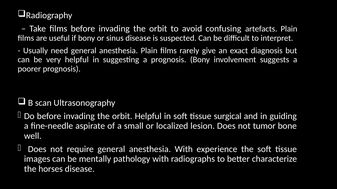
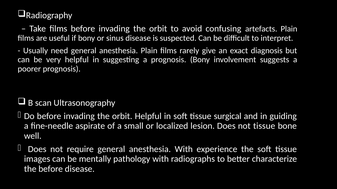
not tumor: tumor -> tissue
the horses: horses -> before
